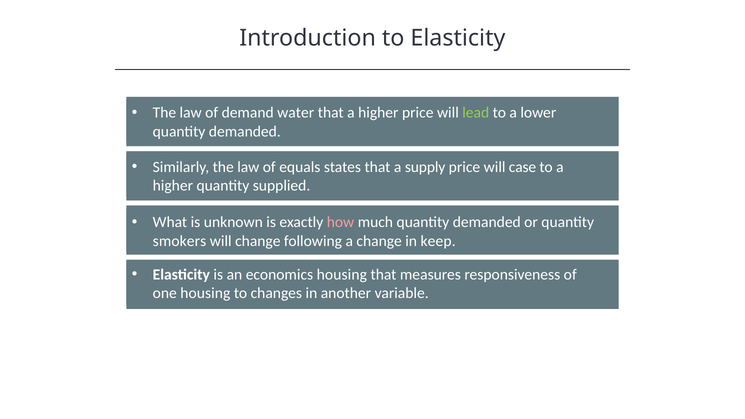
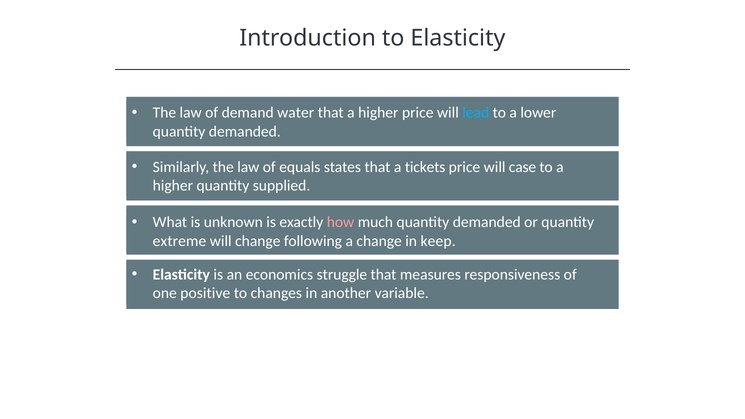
lead colour: light green -> light blue
supply: supply -> tickets
smokers: smokers -> extreme
economics housing: housing -> struggle
one housing: housing -> positive
